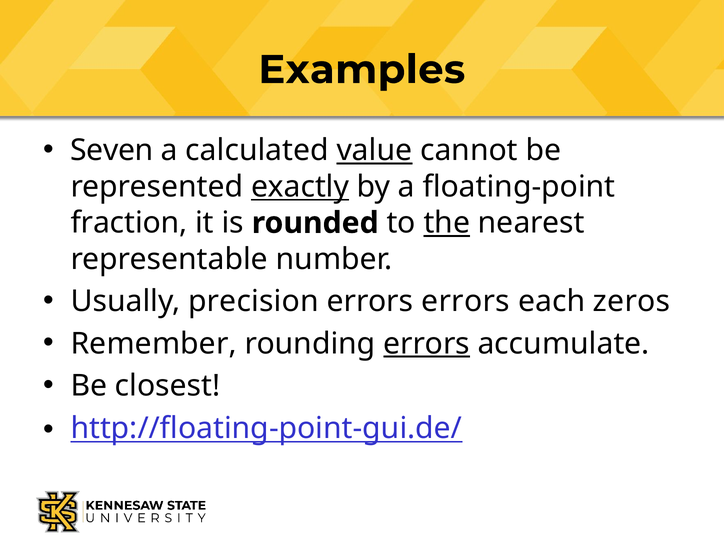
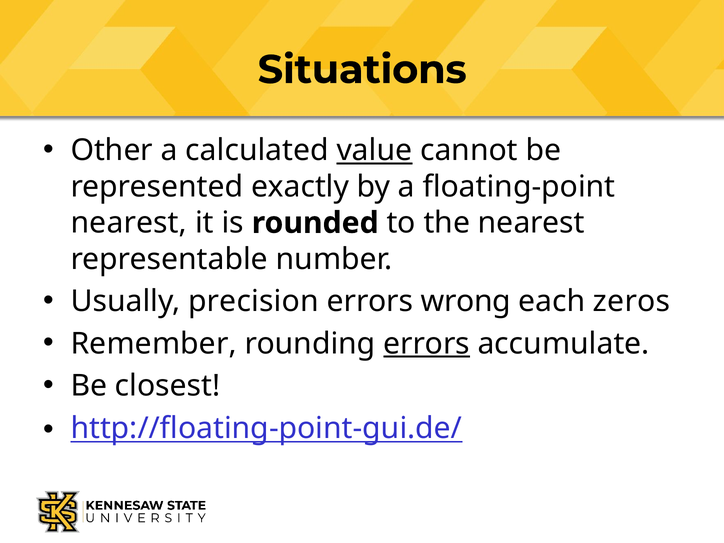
Examples: Examples -> Situations
Seven: Seven -> Other
exactly underline: present -> none
fraction at (129, 223): fraction -> nearest
the underline: present -> none
errors errors: errors -> wrong
